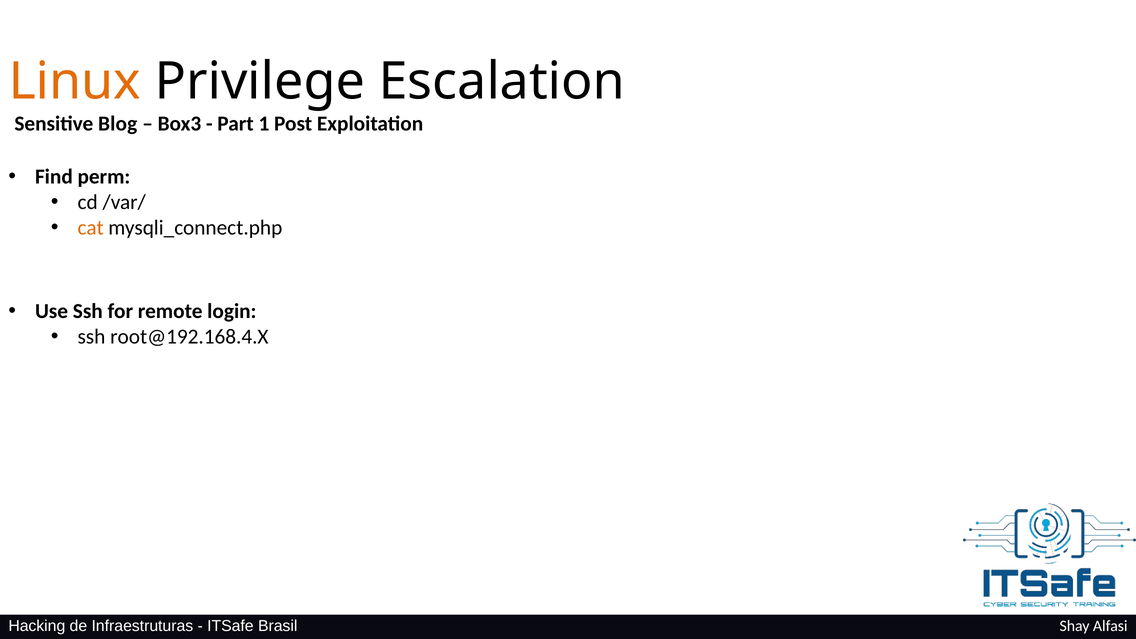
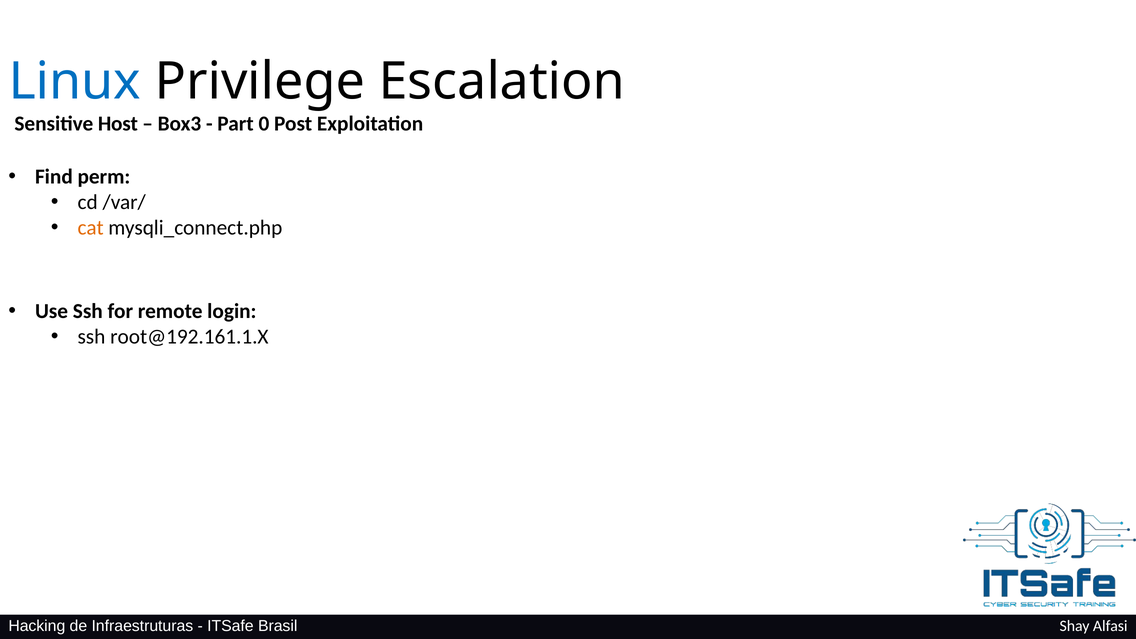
Linux colour: orange -> blue
Blog: Blog -> Host
1: 1 -> 0
root@192.168.4.X: root@192.168.4.X -> root@192.161.1.X
